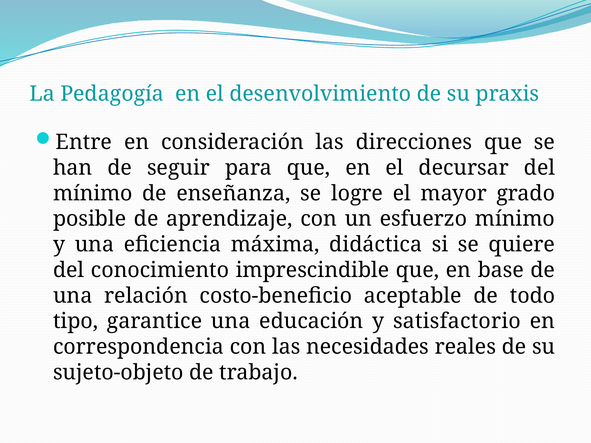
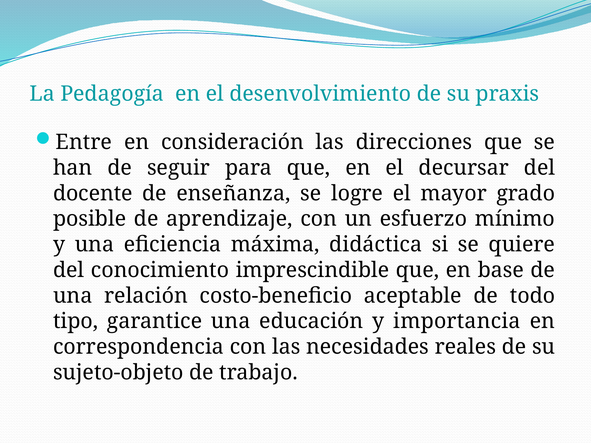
mínimo at (93, 193): mínimo -> docente
satisfactorio: satisfactorio -> importancia
